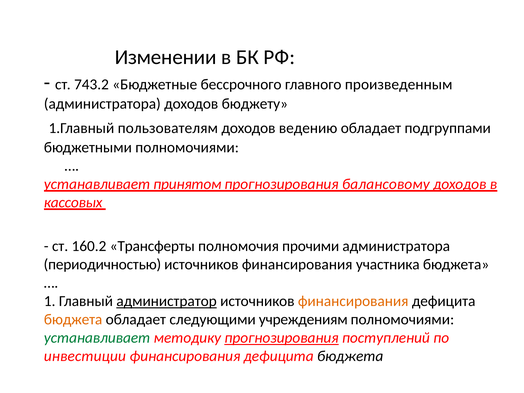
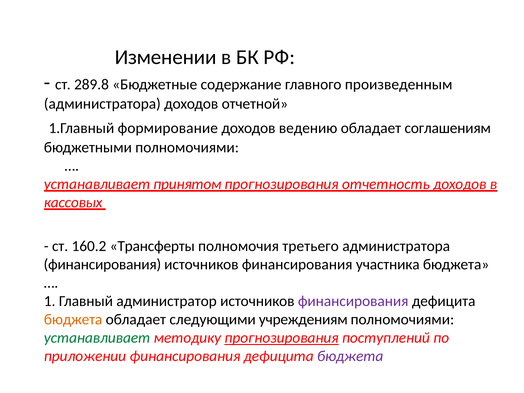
743.2: 743.2 -> 289.8
бессрочного: бессрочного -> содержание
бюджету: бюджету -> отчетной
пользователям: пользователям -> формирование
подгруппами: подгруппами -> соглашениям
балансовому: балансовому -> отчетность
прочими: прочими -> третьего
периодичностью at (102, 265): периодичностью -> финансирования
администратор underline: present -> none
финансирования at (353, 301) colour: orange -> purple
инвестиции: инвестиции -> приложении
бюджета at (350, 356) colour: black -> purple
